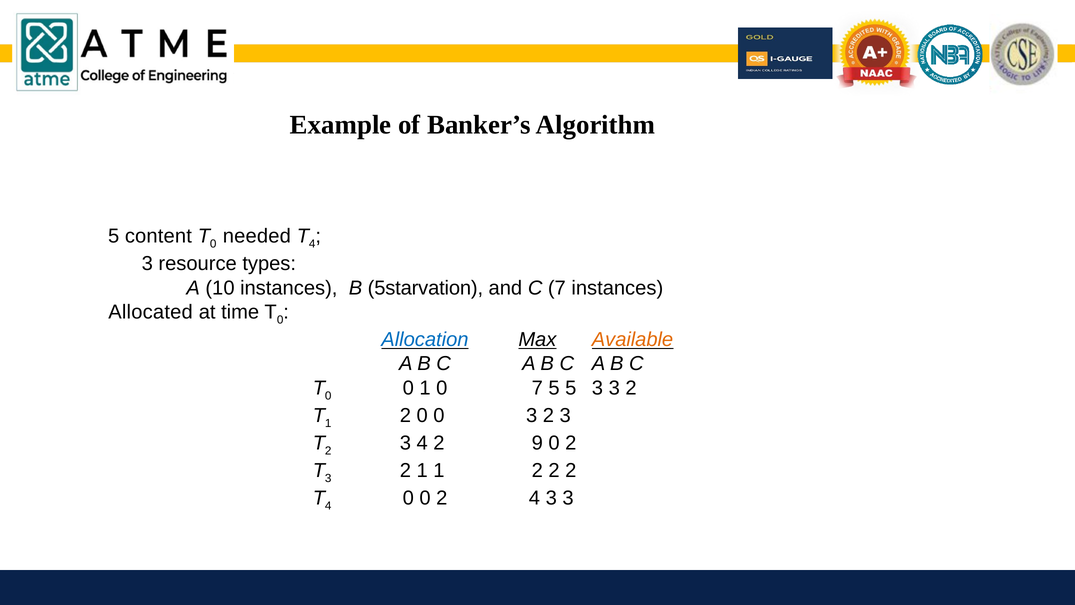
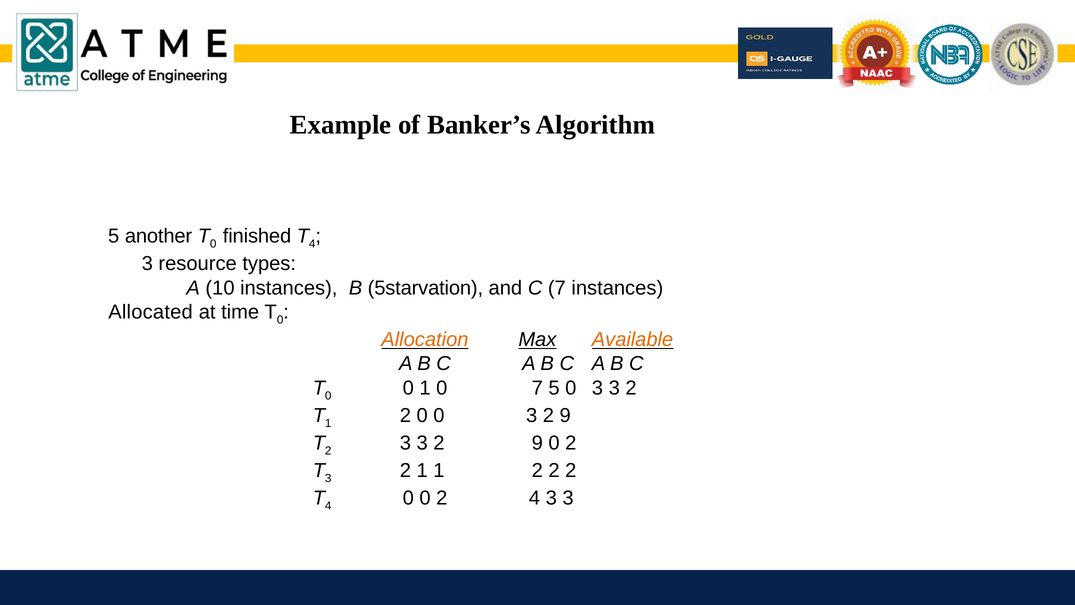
content: content -> another
needed: needed -> finished
Allocation colour: blue -> orange
5 5: 5 -> 0
0 3 2 3: 3 -> 9
2 3 4: 4 -> 3
